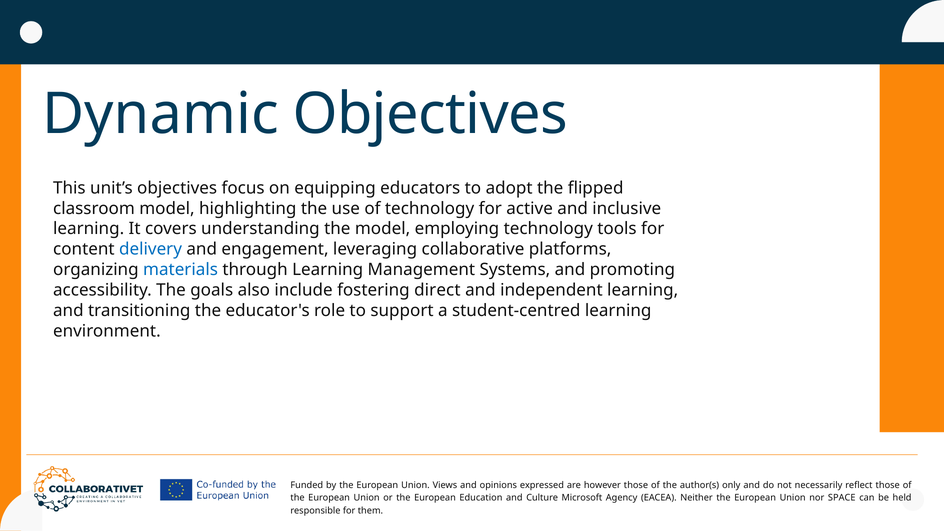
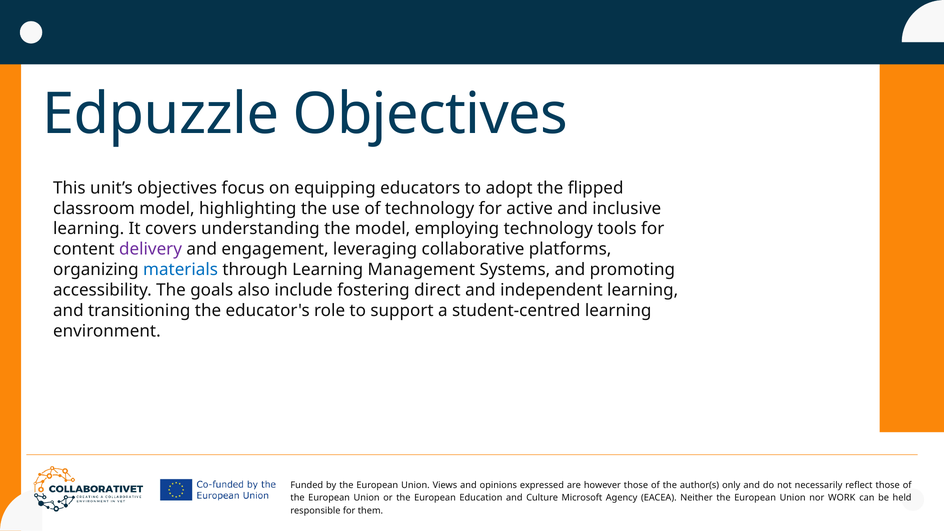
Dynamic: Dynamic -> Edpuzzle
delivery colour: blue -> purple
SPACE: SPACE -> WORK
